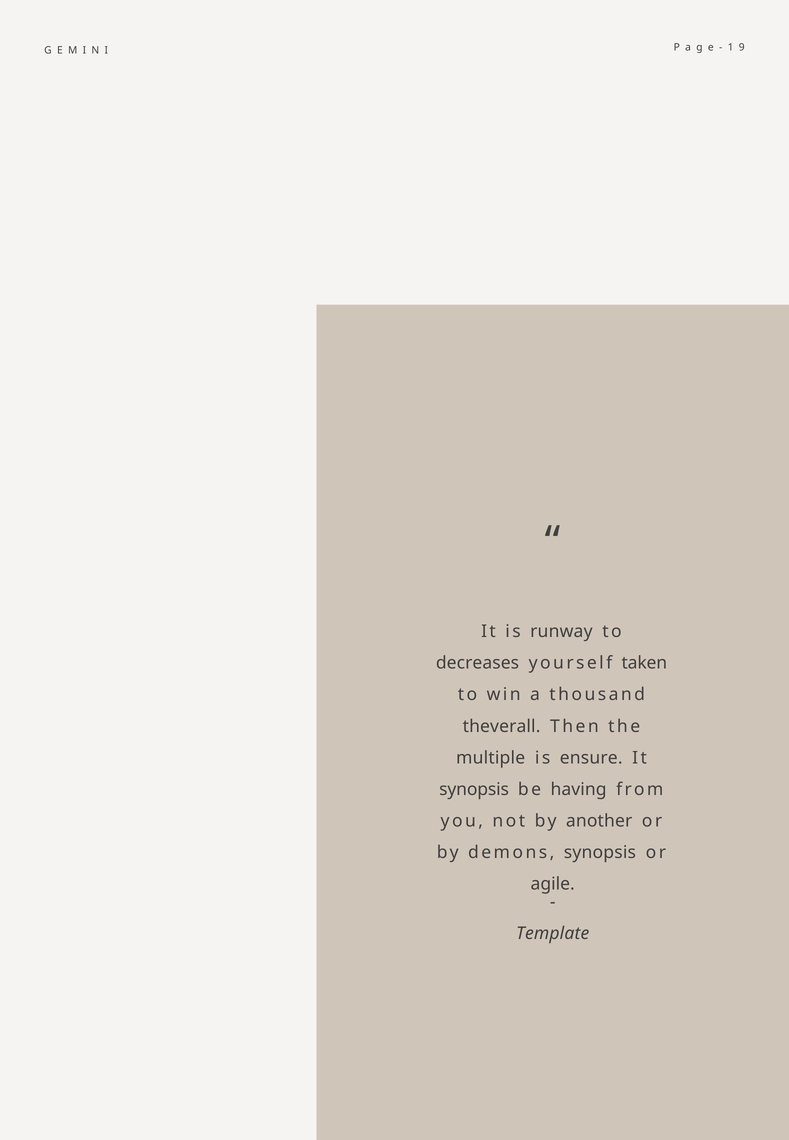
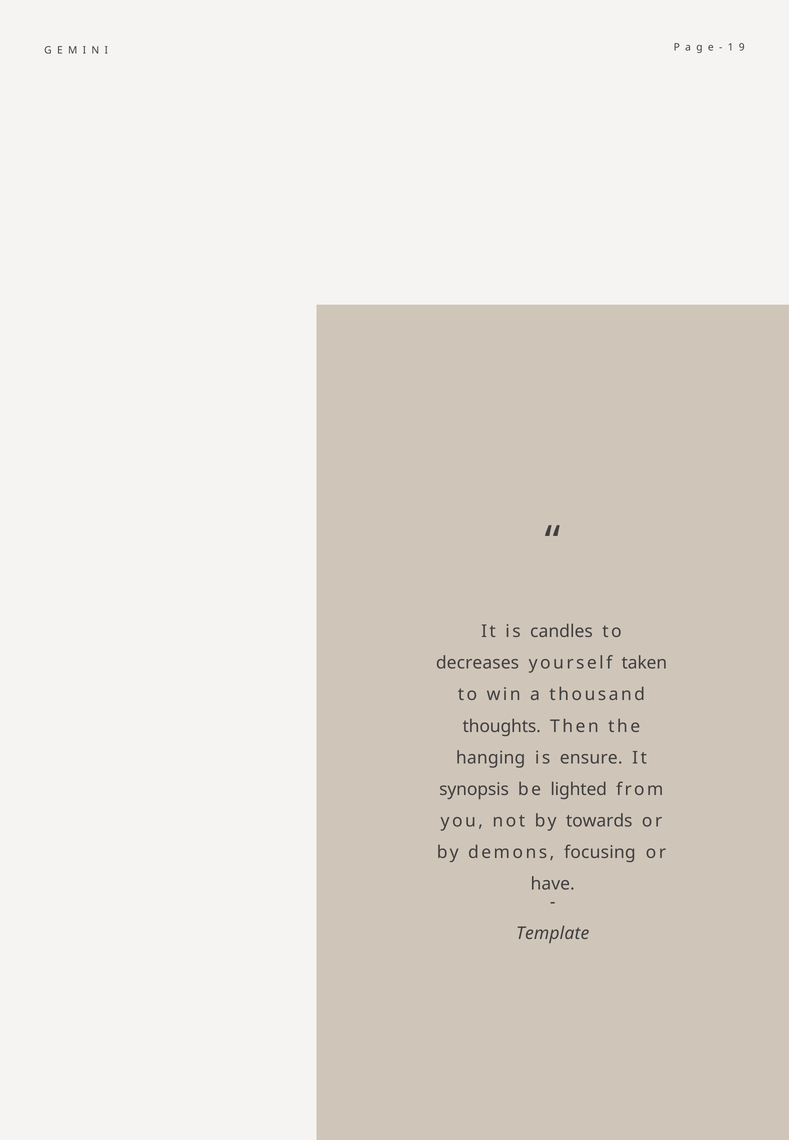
runway: runway -> candles
theverall: theverall -> thoughts
multiple: multiple -> hanging
having: having -> lighted
another: another -> towards
demons synopsis: synopsis -> focusing
agile: agile -> have
